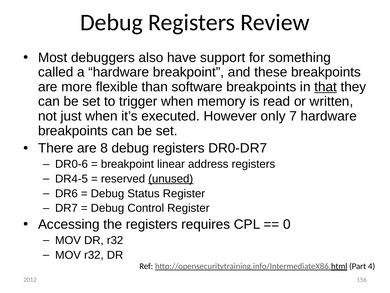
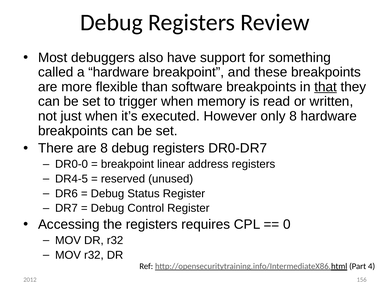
only 7: 7 -> 8
DR0-6: DR0-6 -> DR0-0
unused underline: present -> none
